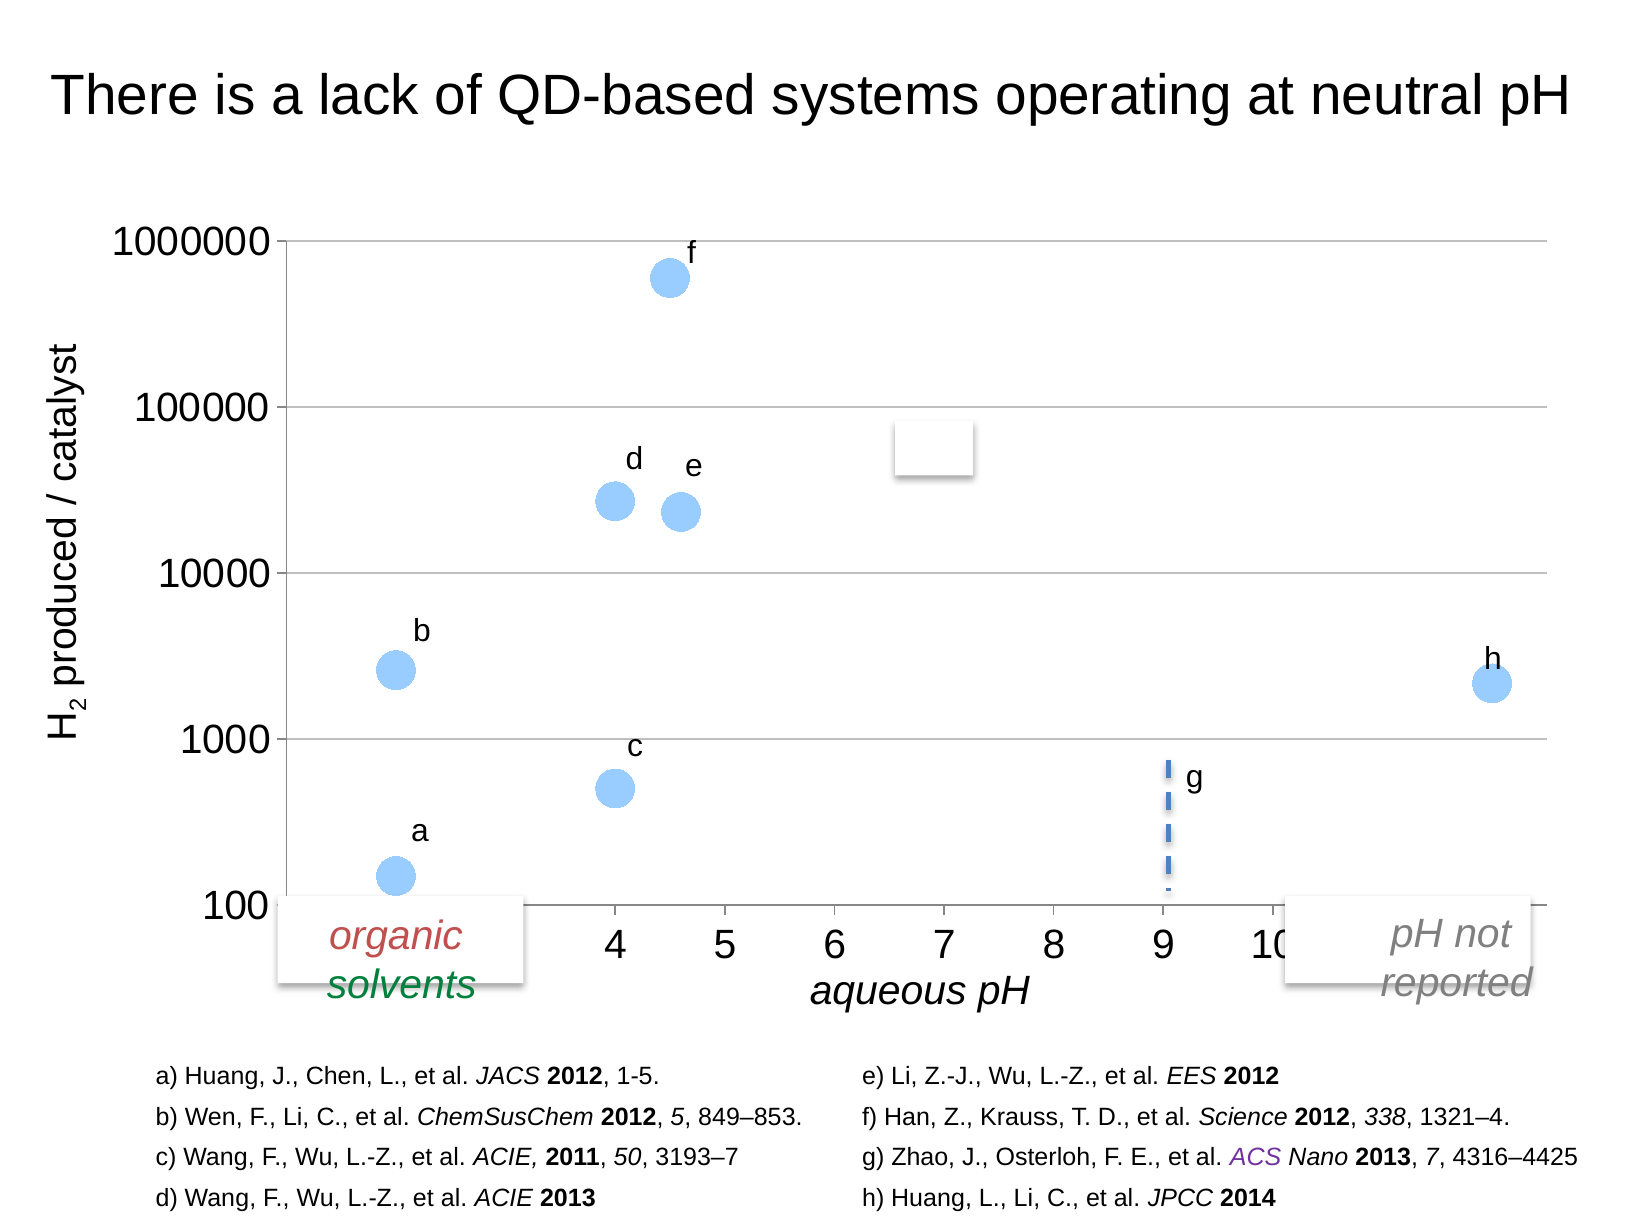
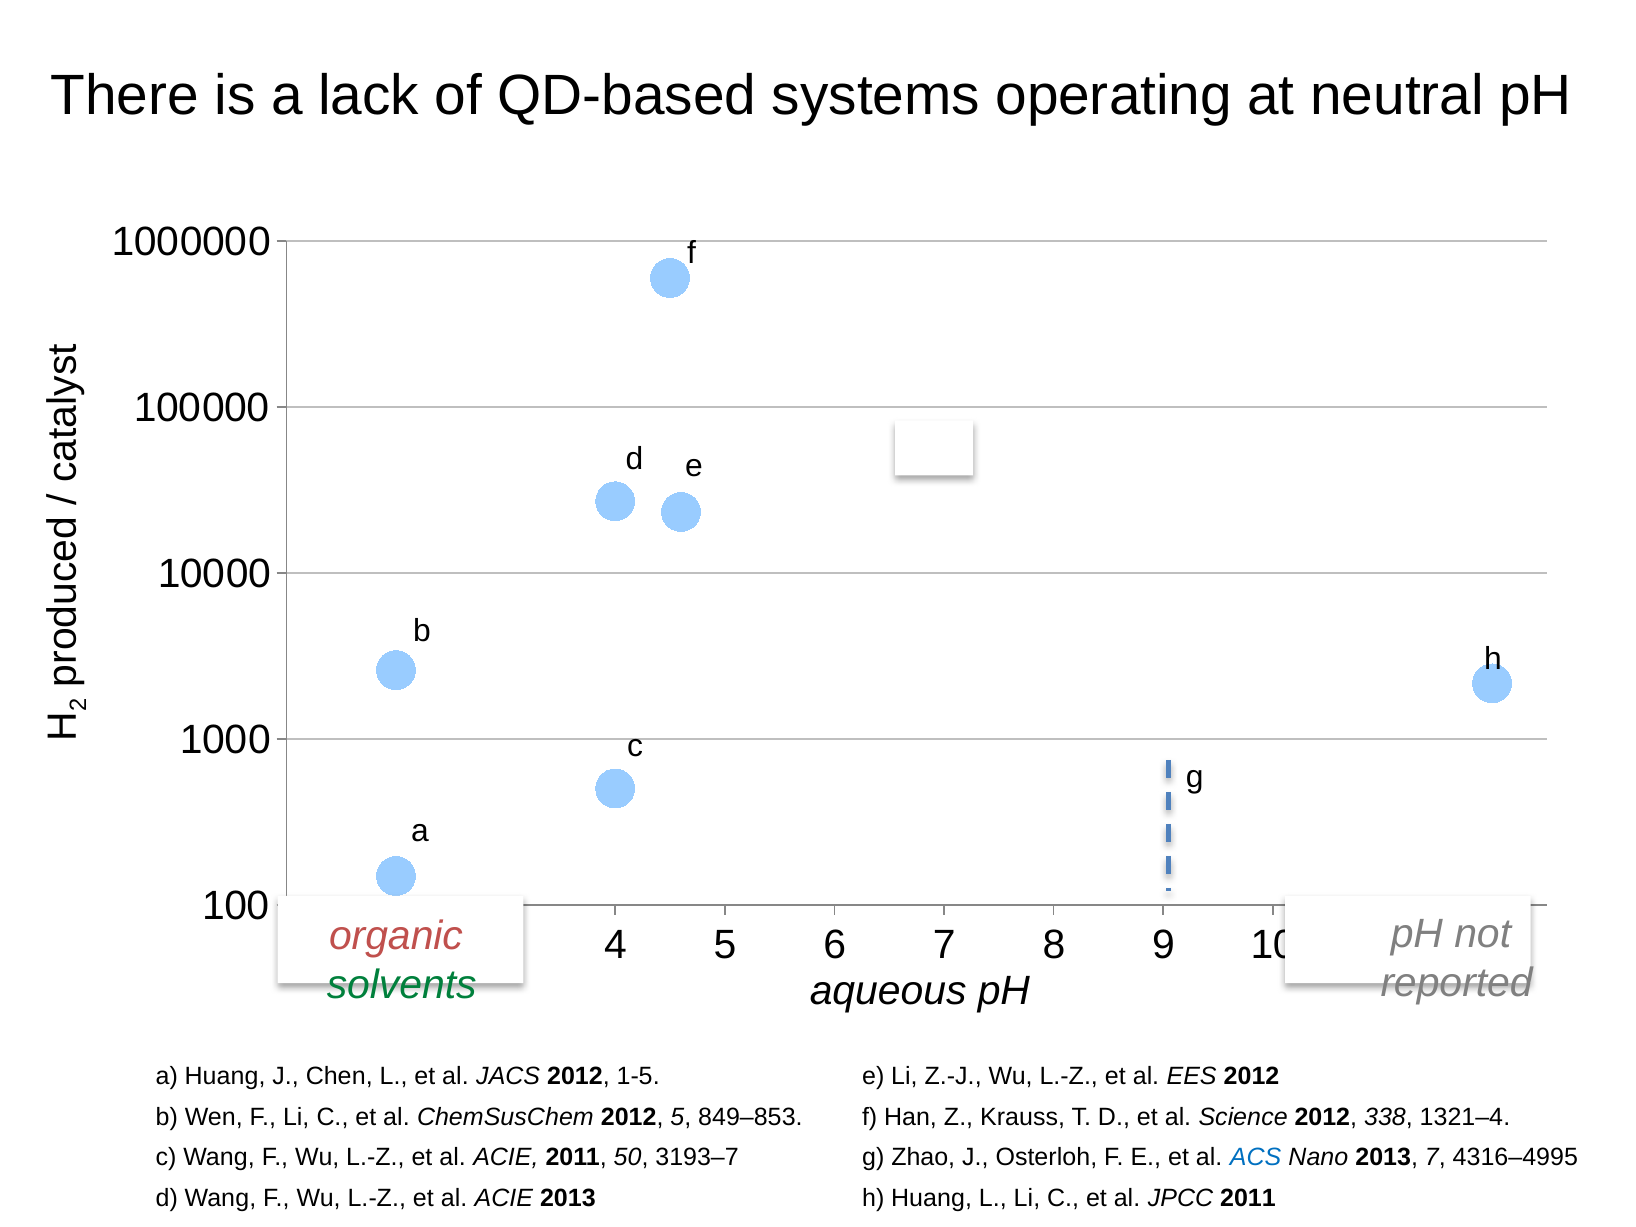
ACS colour: purple -> blue
4316–4425: 4316–4425 -> 4316–4995
JPCC 2014: 2014 -> 2011
